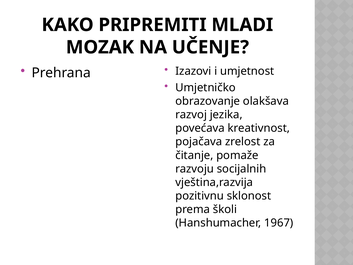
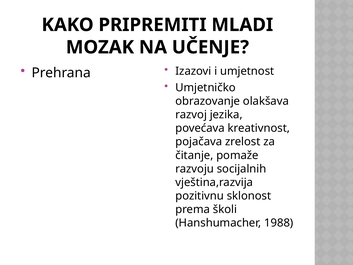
1967: 1967 -> 1988
